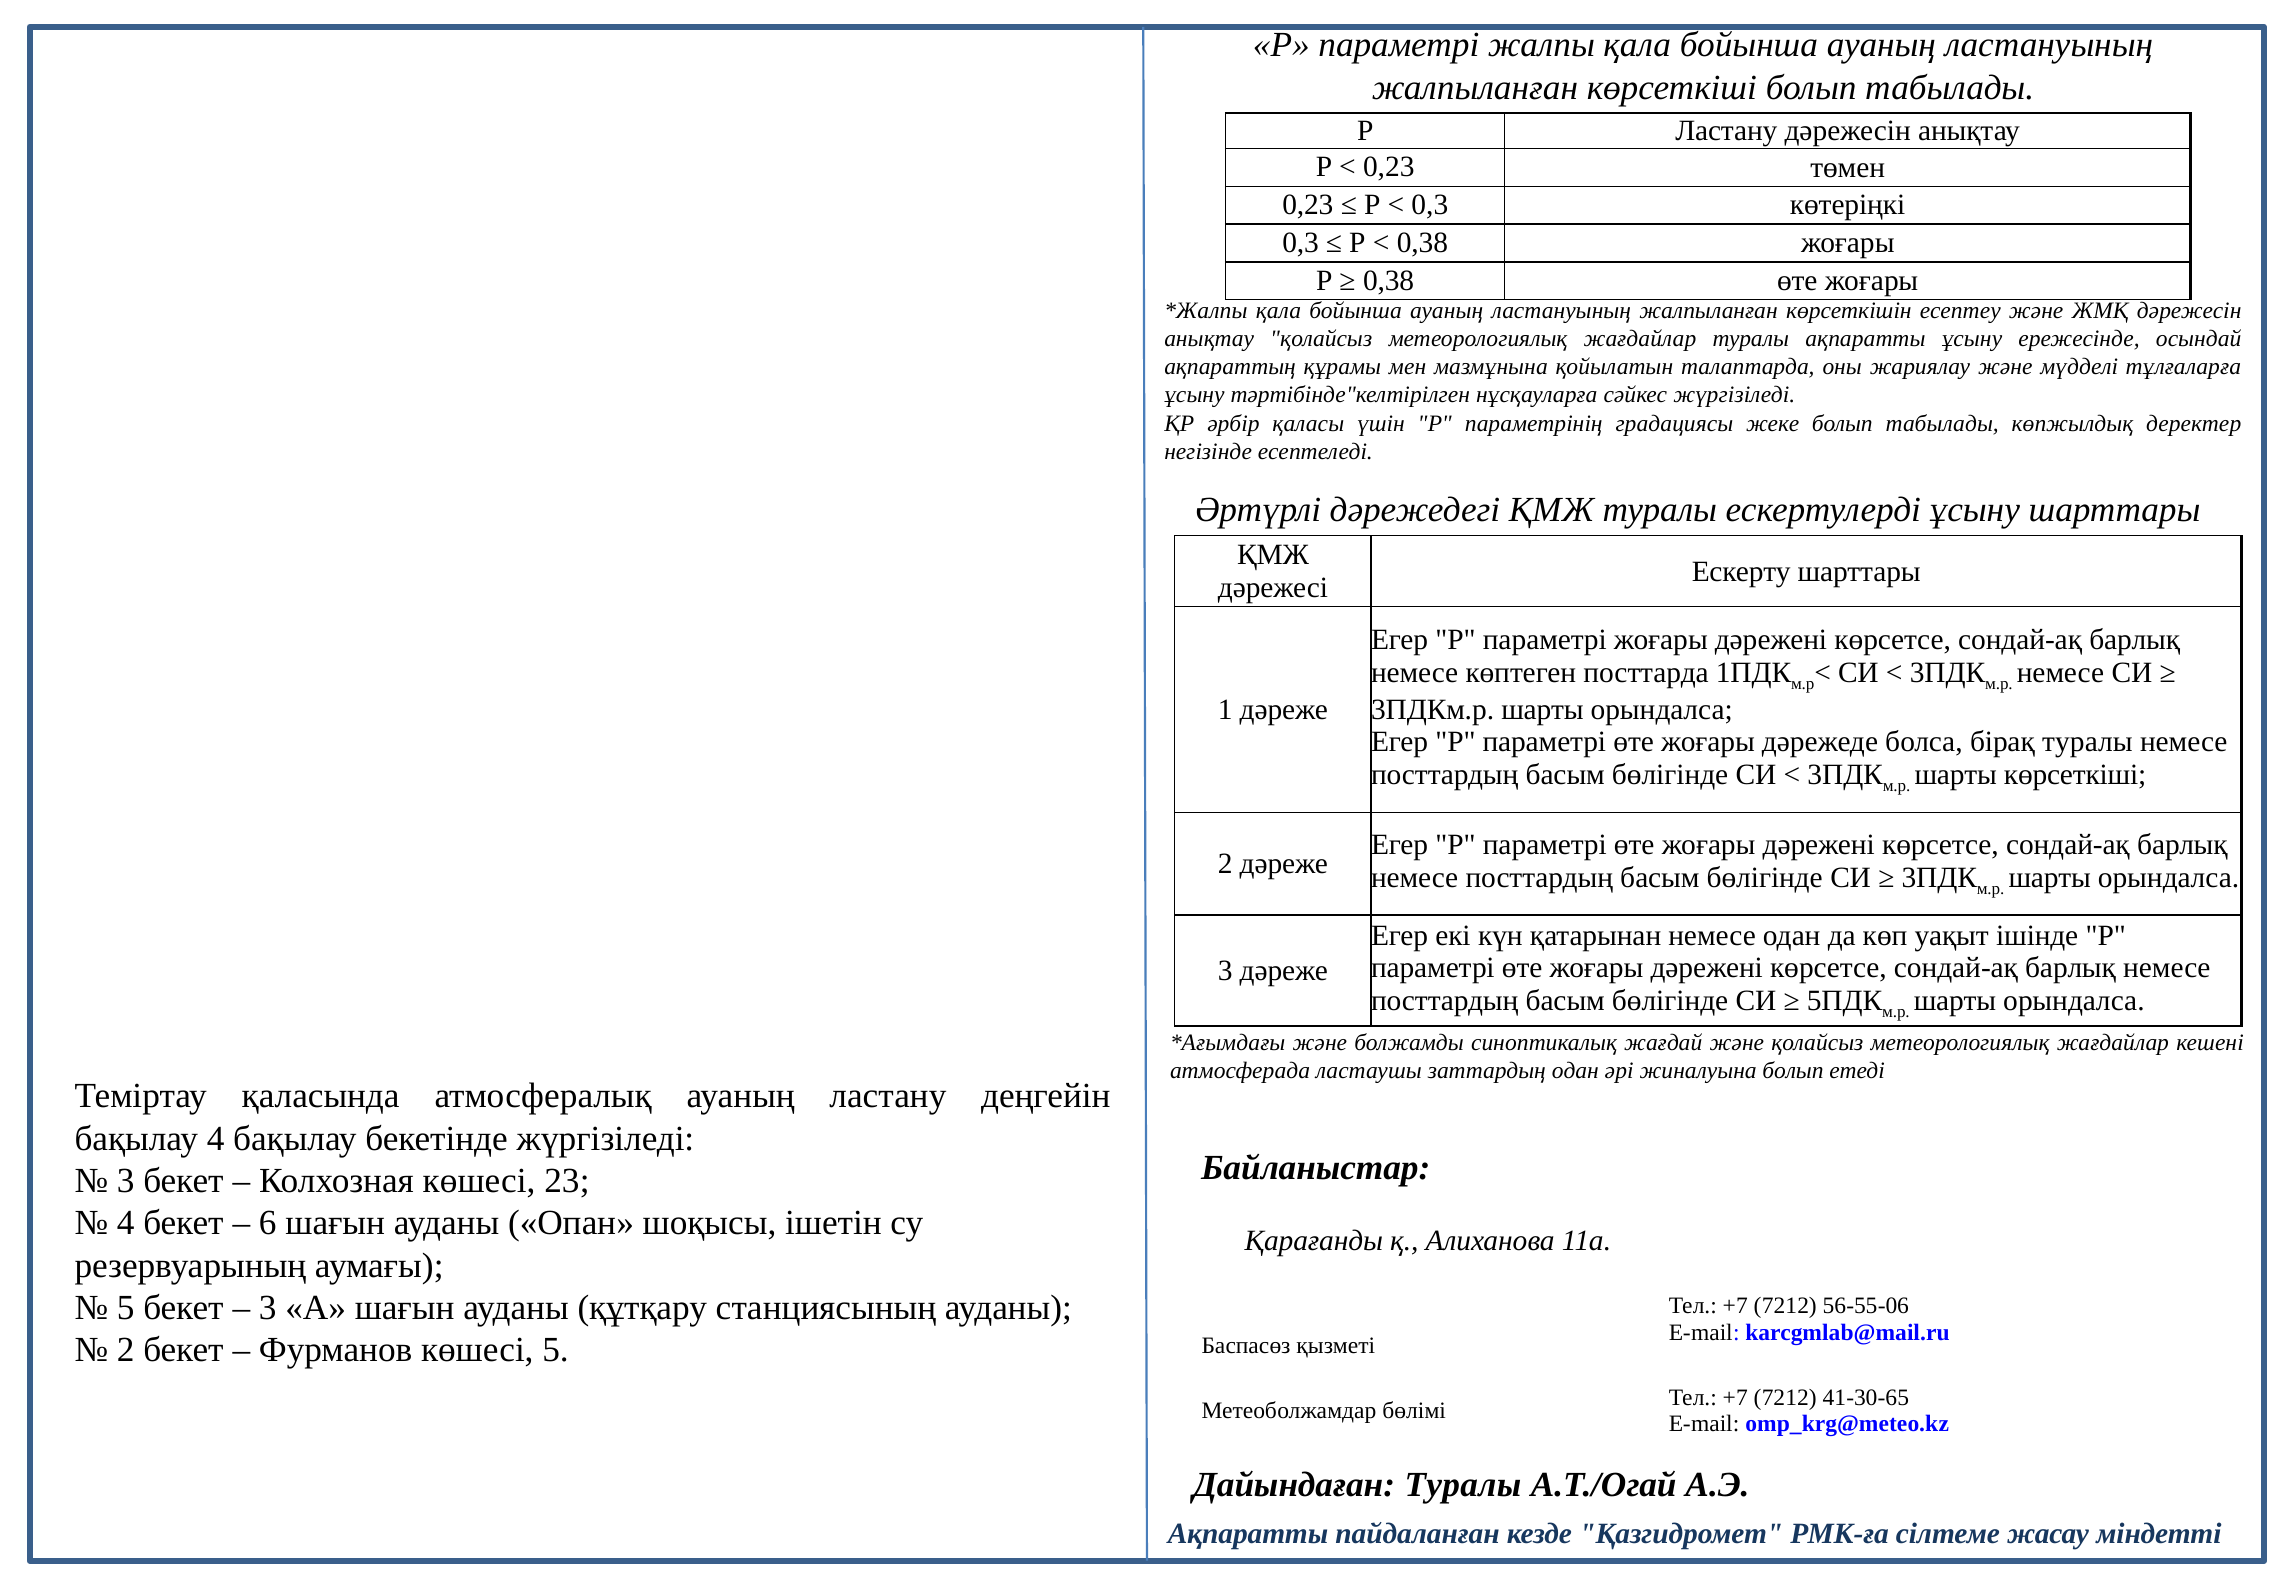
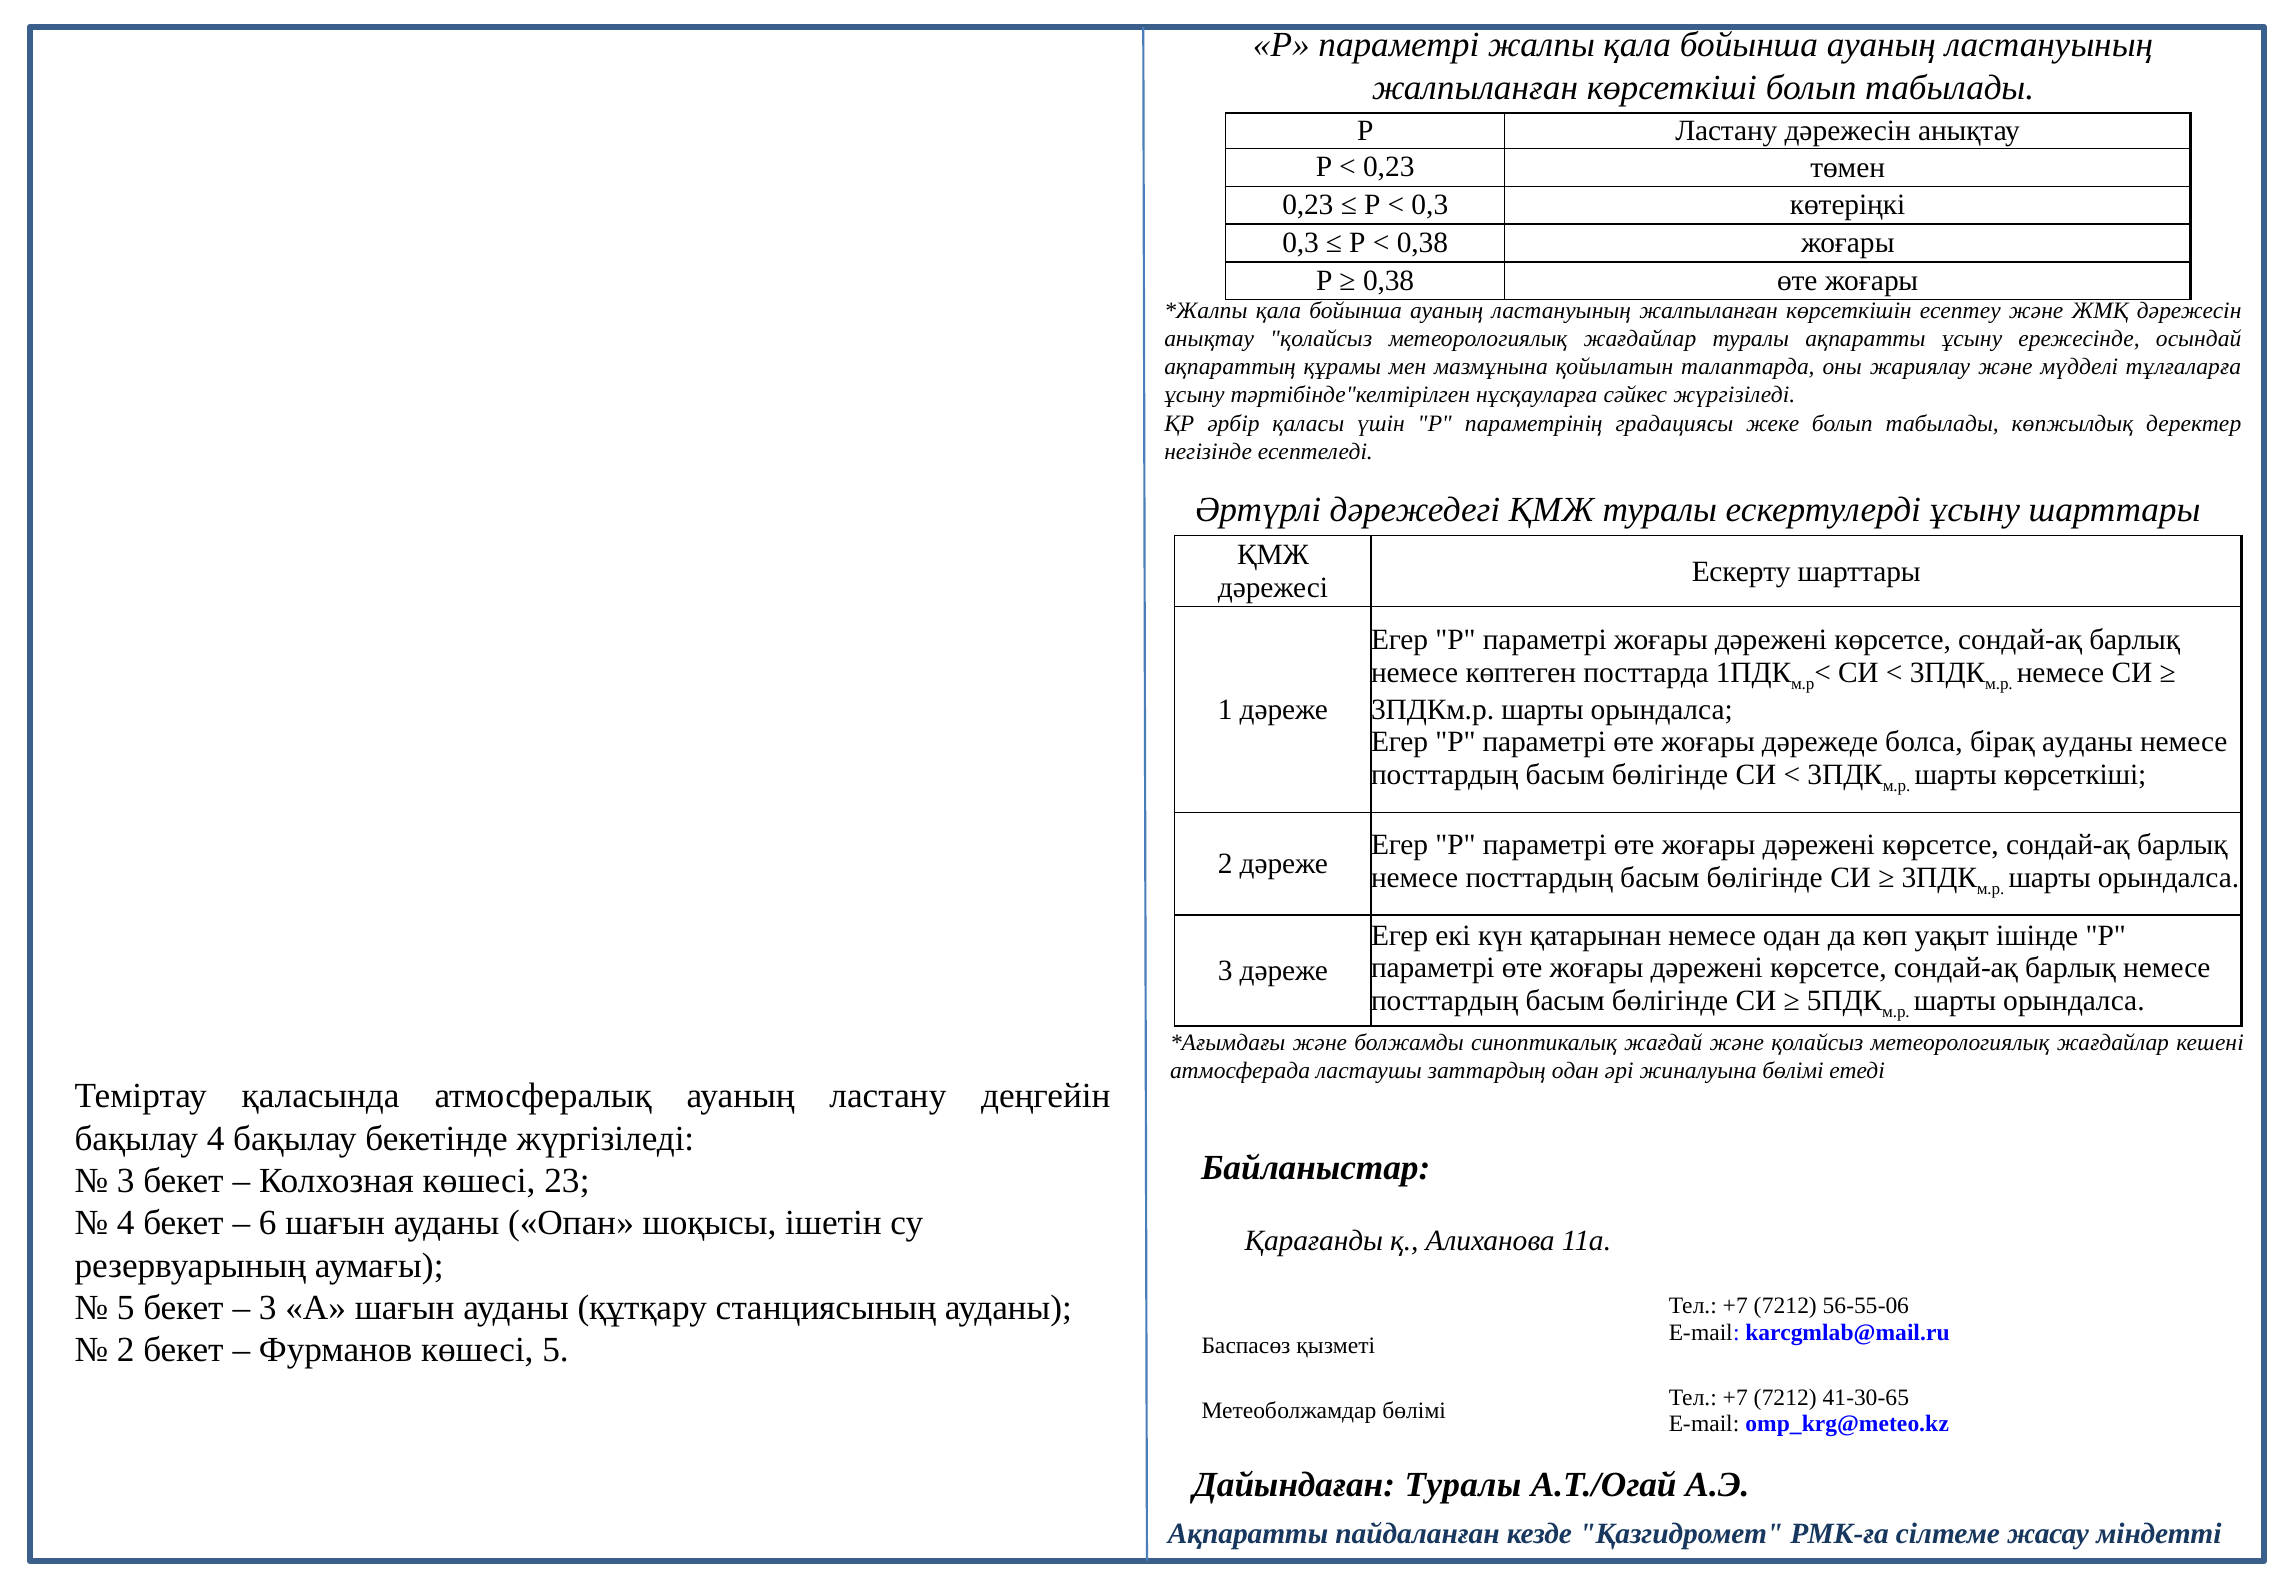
бірақ туралы: туралы -> ауданы
жиналуына болып: болып -> бөлімі
